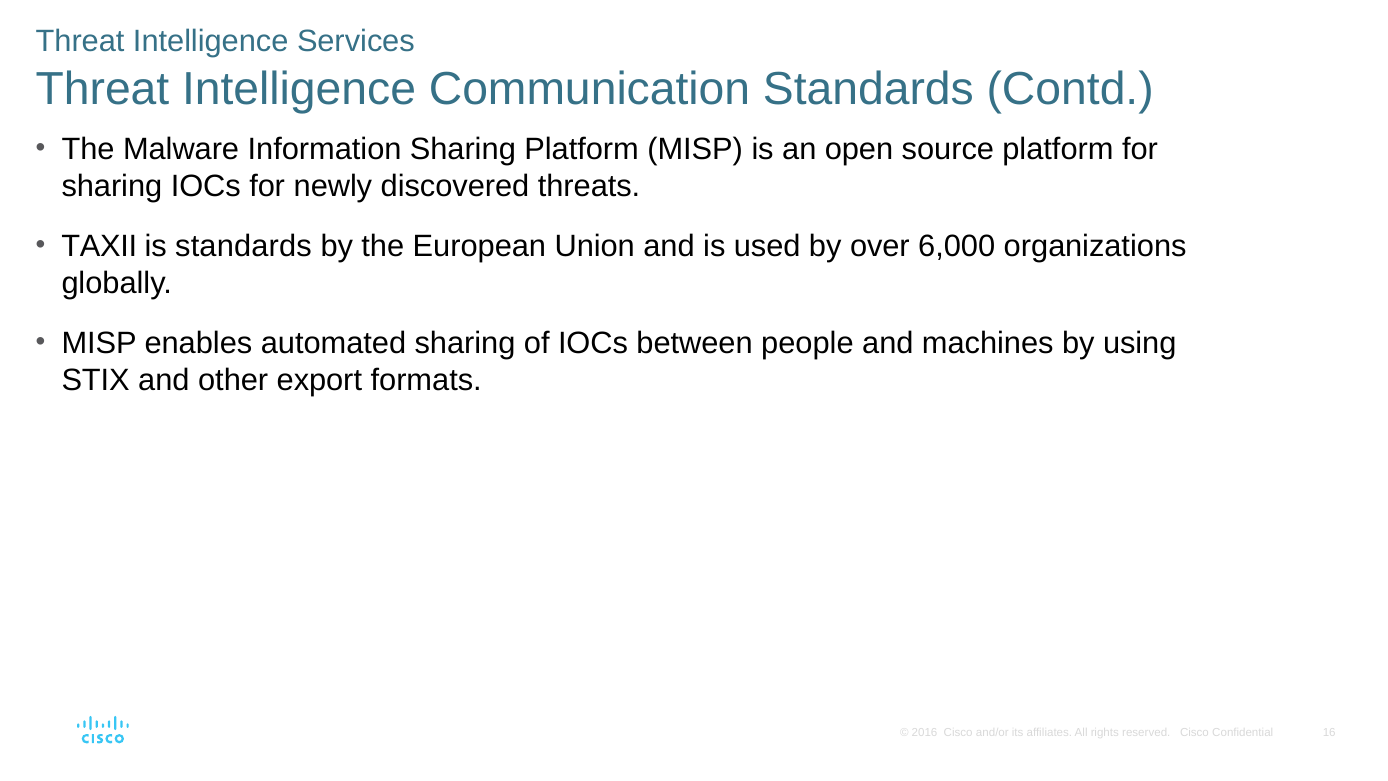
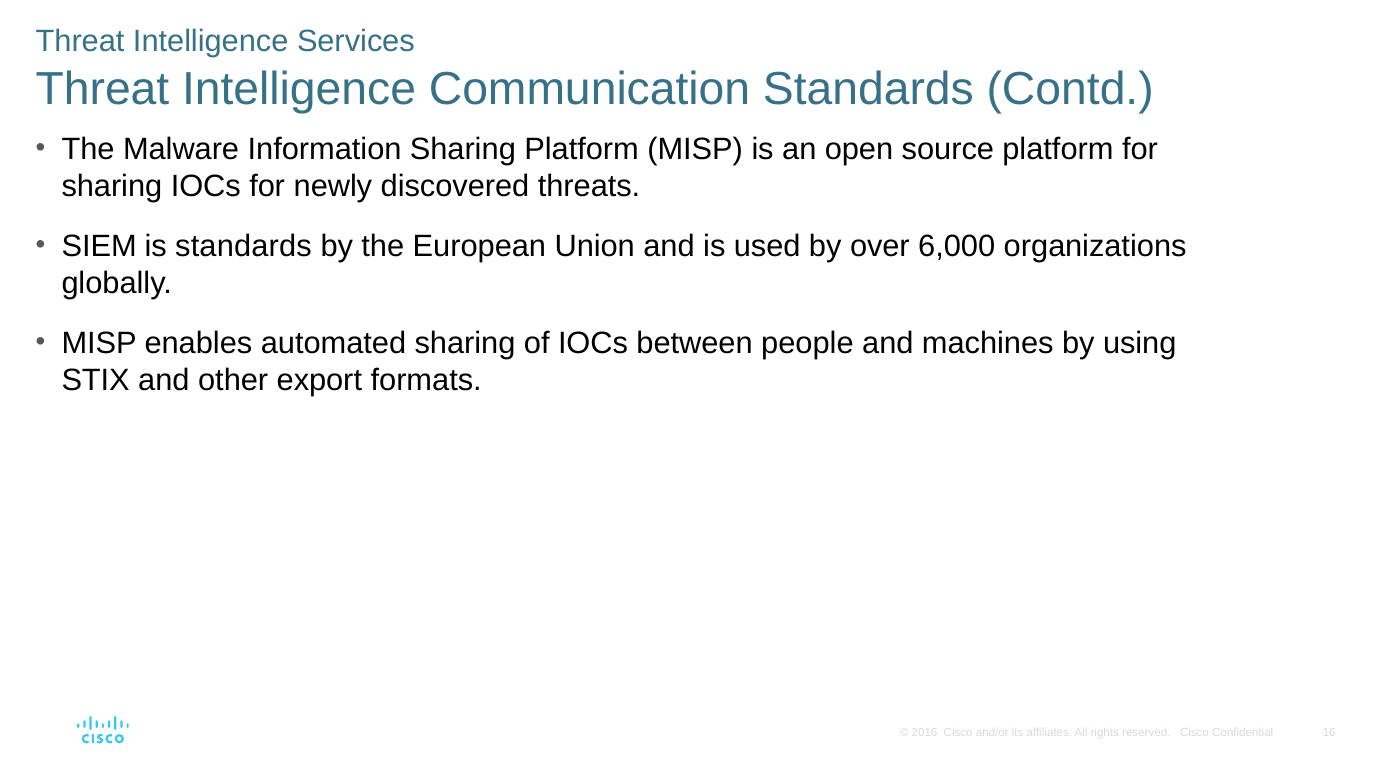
TAXII: TAXII -> SIEM
